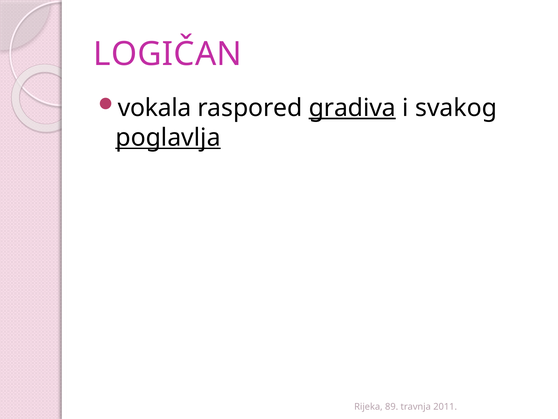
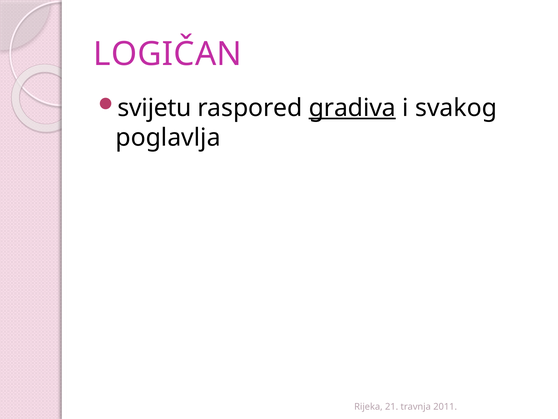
vokala: vokala -> svijetu
poglavlja underline: present -> none
89: 89 -> 21
